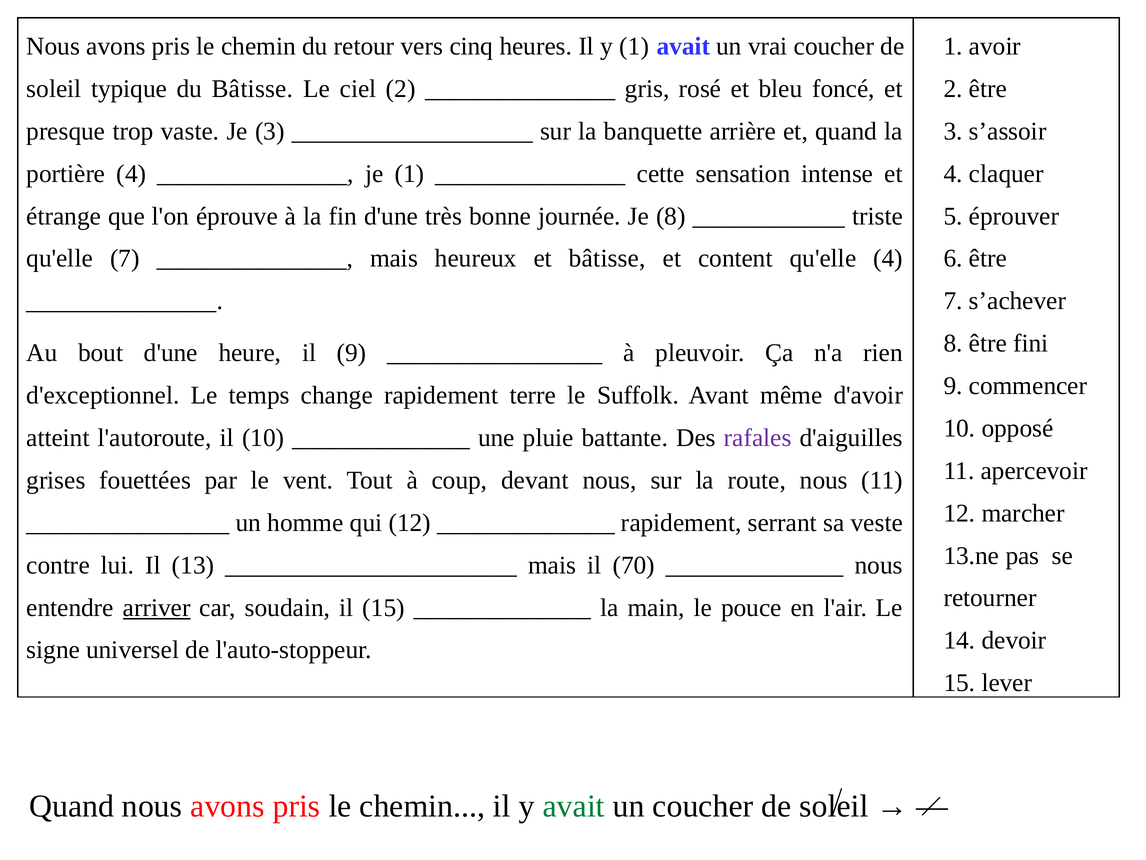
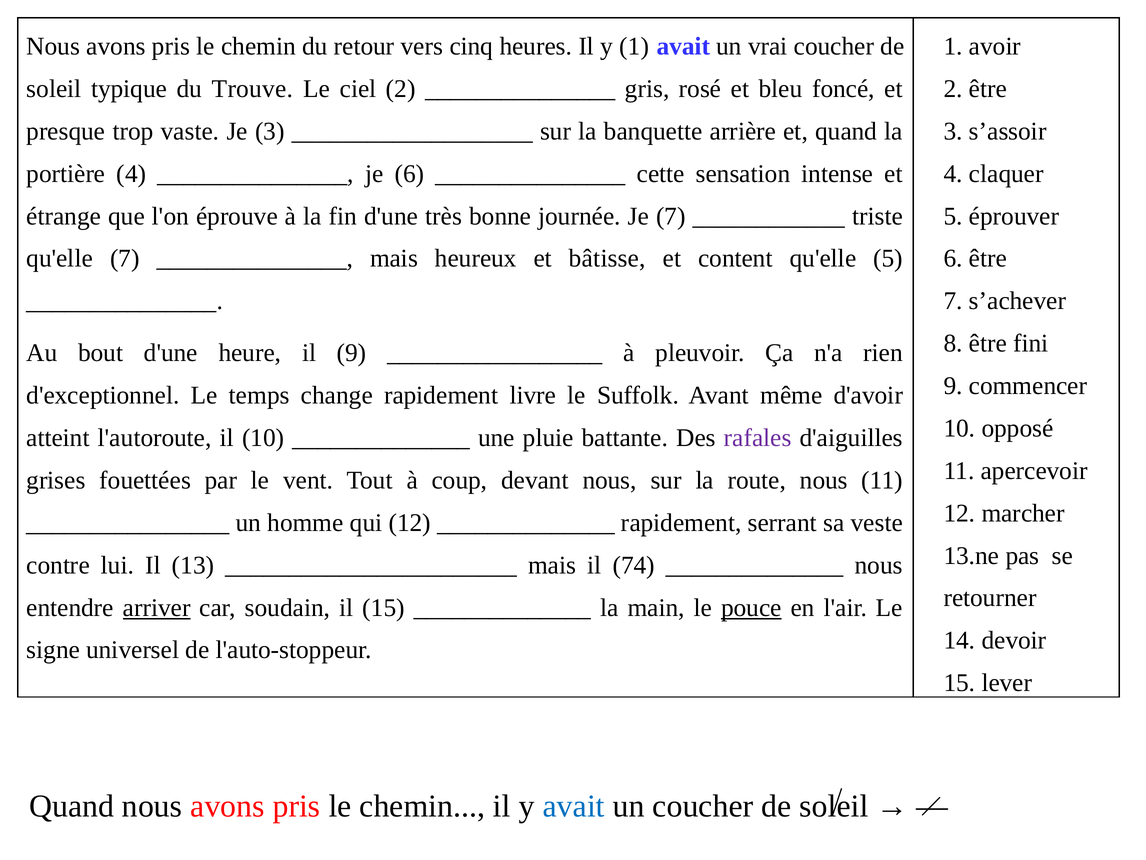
du Bâtisse: Bâtisse -> Trouve
je 1: 1 -> 6
Je 8: 8 -> 7
qu'elle 4: 4 -> 5
terre: terre -> livre
70: 70 -> 74
pouce underline: none -> present
avait at (574, 806) colour: green -> blue
